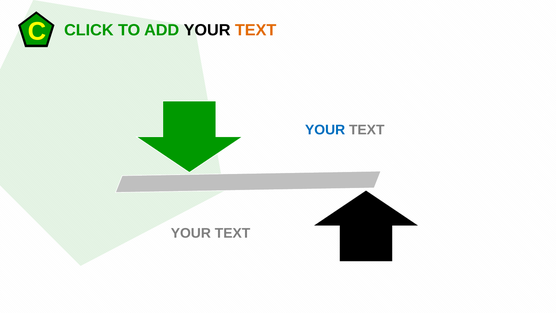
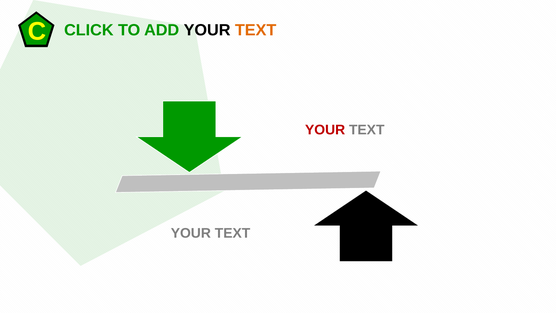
YOUR at (325, 130) colour: blue -> red
